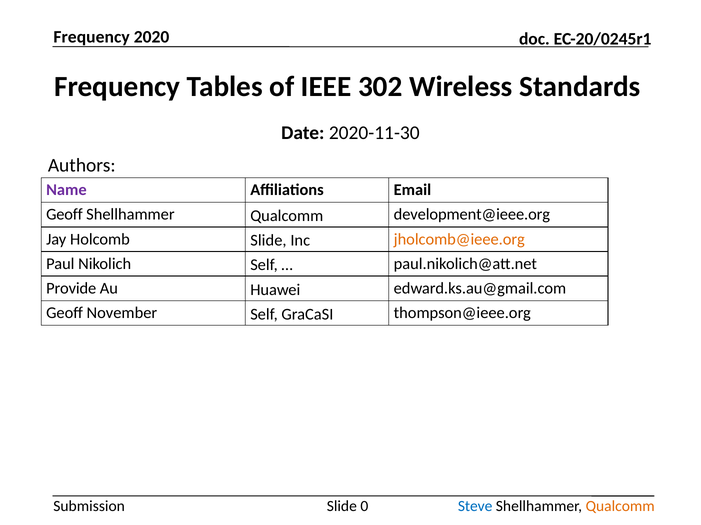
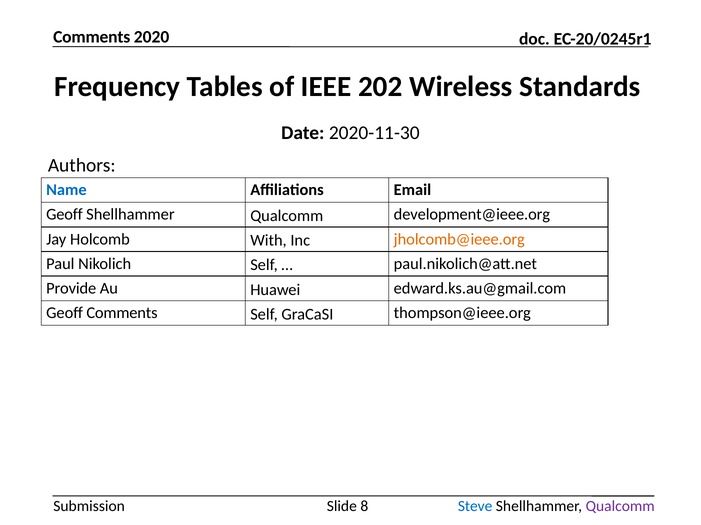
Frequency at (92, 37): Frequency -> Comments
302: 302 -> 202
Name colour: purple -> blue
Holcomb Slide: Slide -> With
Geoff November: November -> Comments
0: 0 -> 8
Qualcomm at (620, 507) colour: orange -> purple
